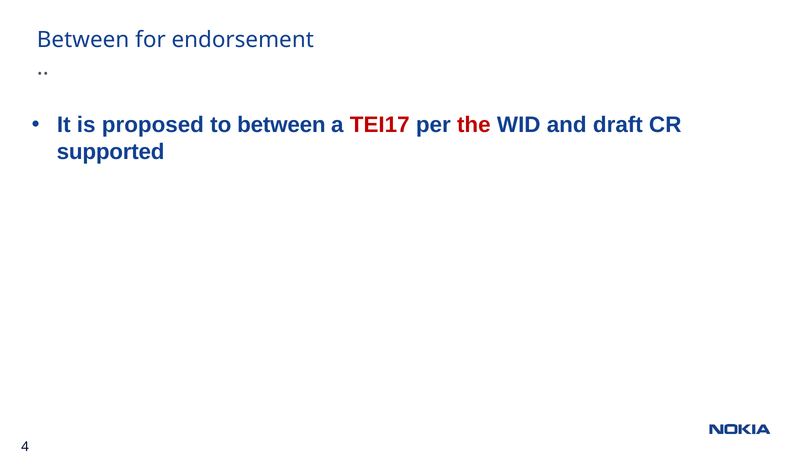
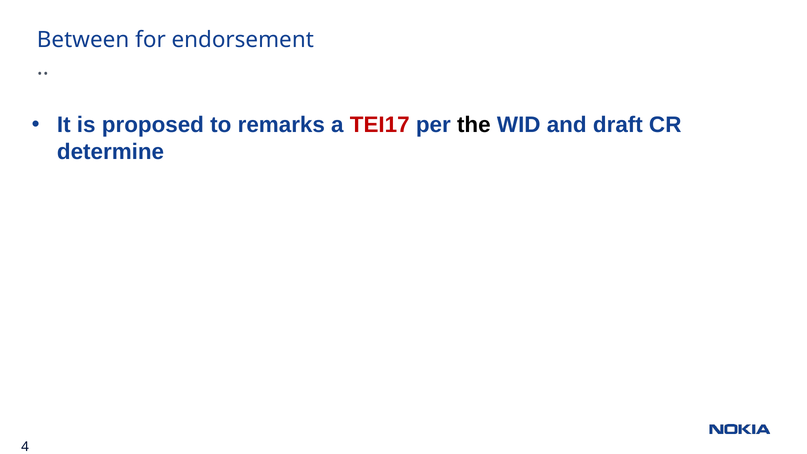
to between: between -> remarks
the colour: red -> black
supported: supported -> determine
